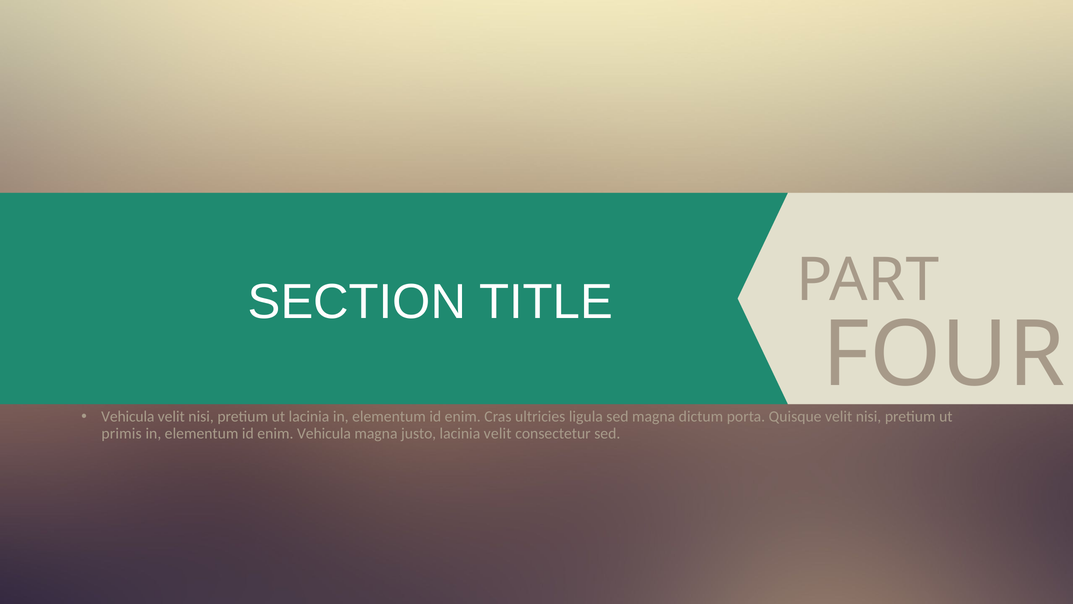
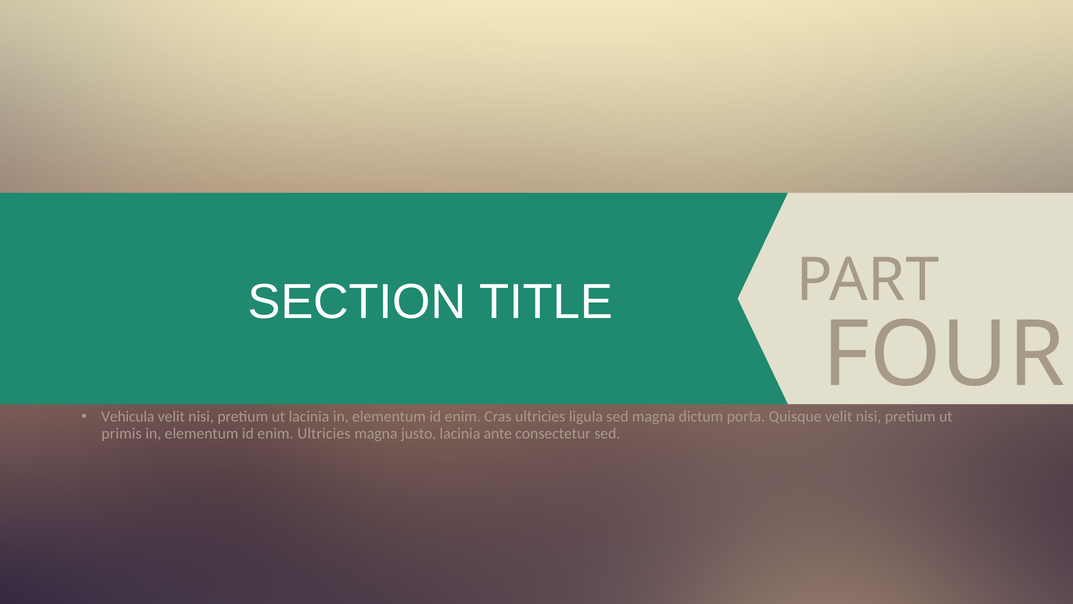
enim Vehicula: Vehicula -> Ultricies
lacinia velit: velit -> ante
